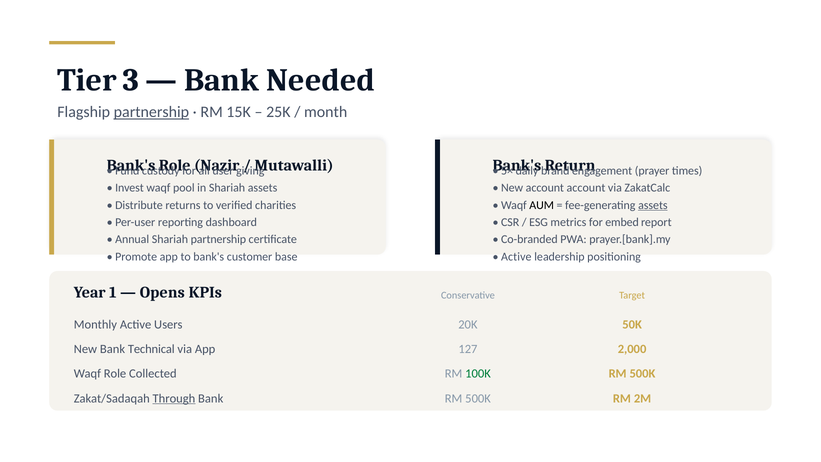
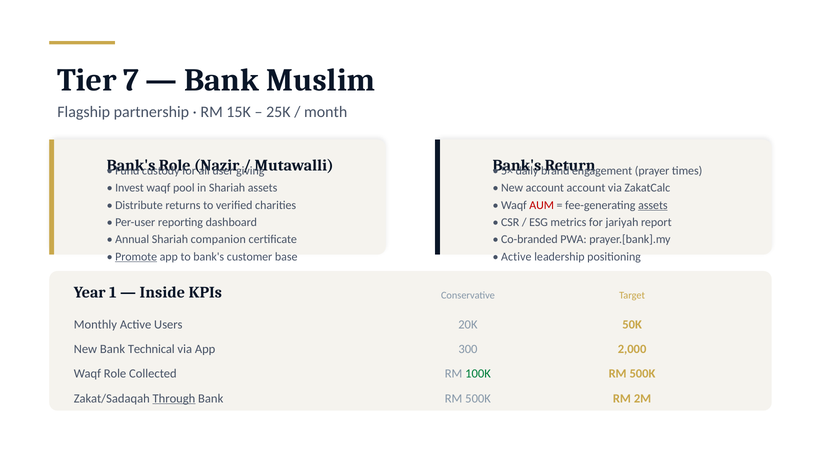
3: 3 -> 7
Needed: Needed -> Muslim
partnership at (151, 112) underline: present -> none
AUM colour: black -> red
embed: embed -> jariyah
Shariah partnership: partnership -> companion
Promote underline: none -> present
Opens: Opens -> Inside
127: 127 -> 300
